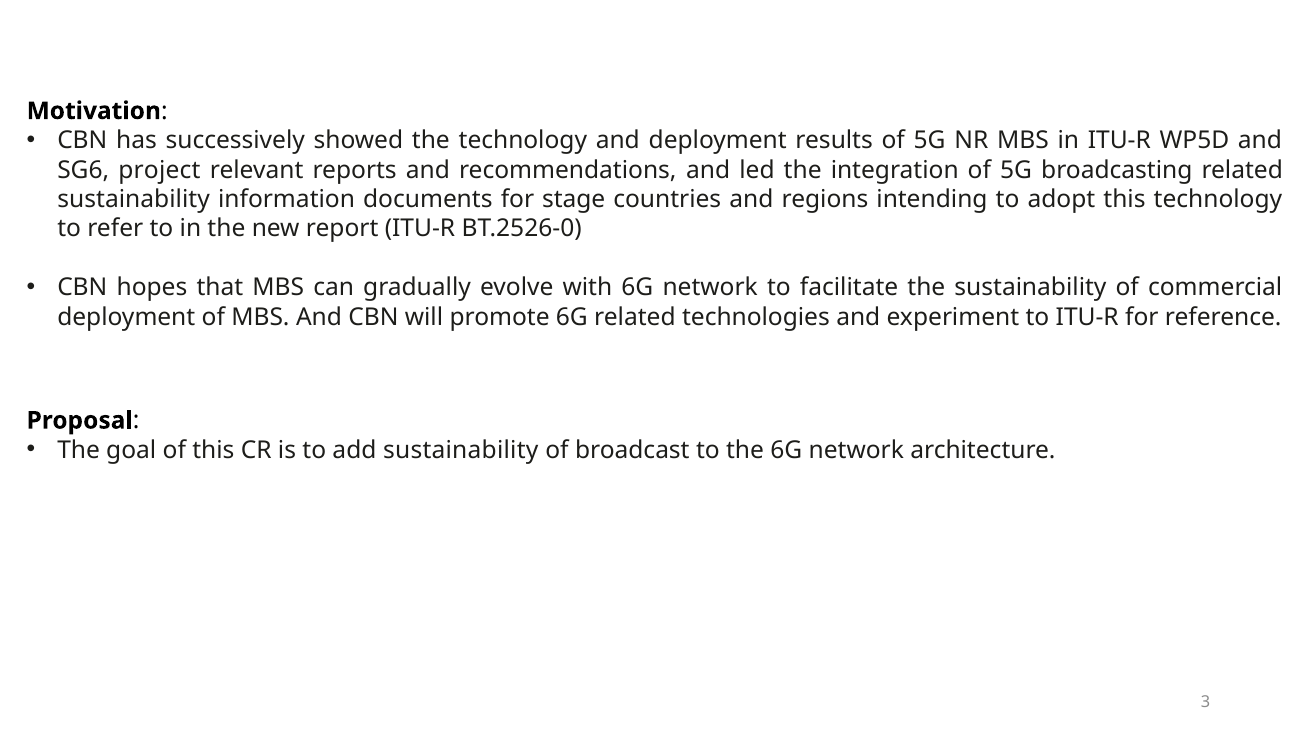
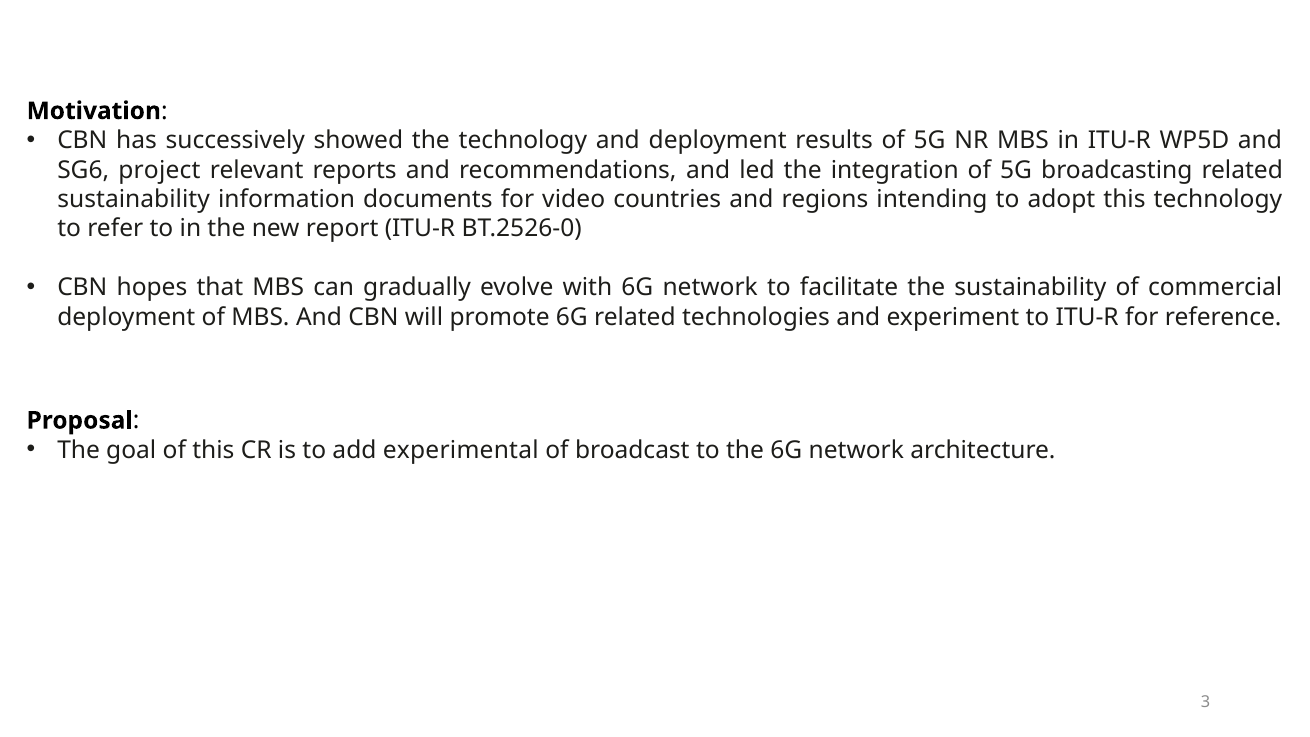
stage: stage -> video
add sustainability: sustainability -> experimental
